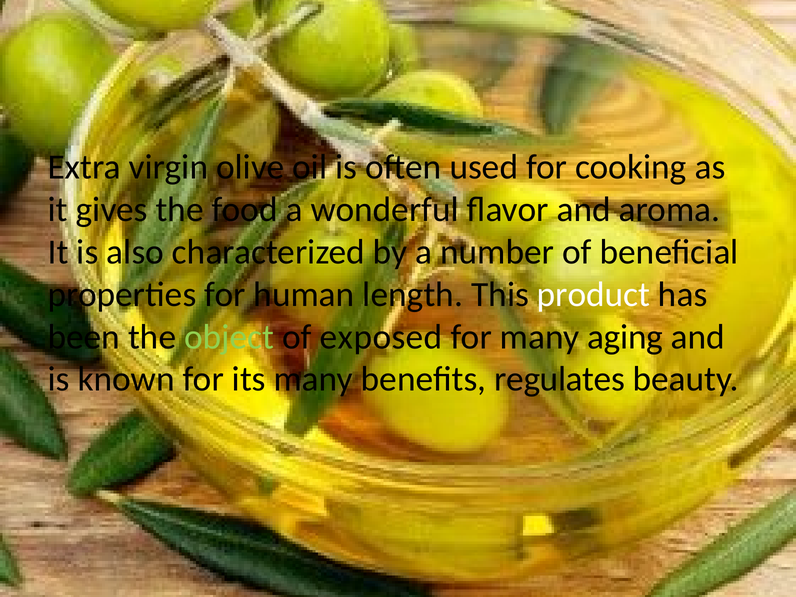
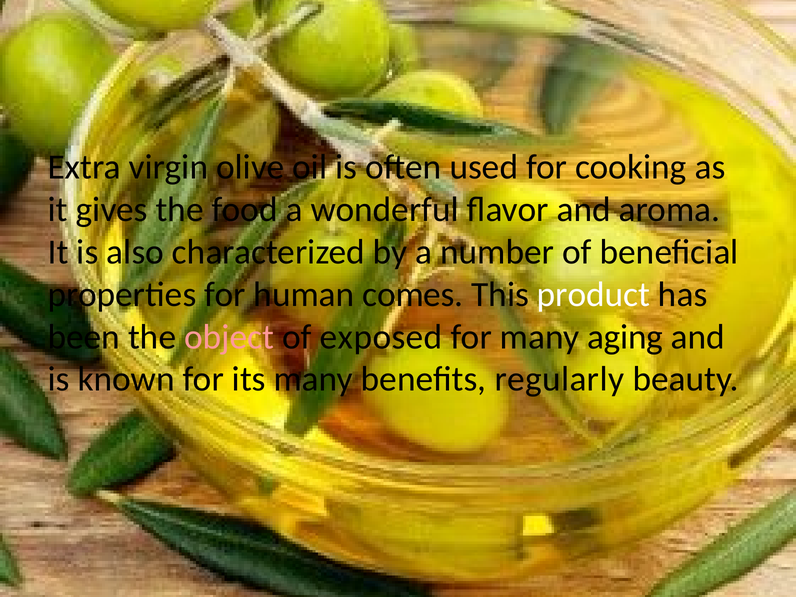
length: length -> comes
object colour: light green -> pink
regulates: regulates -> regularly
